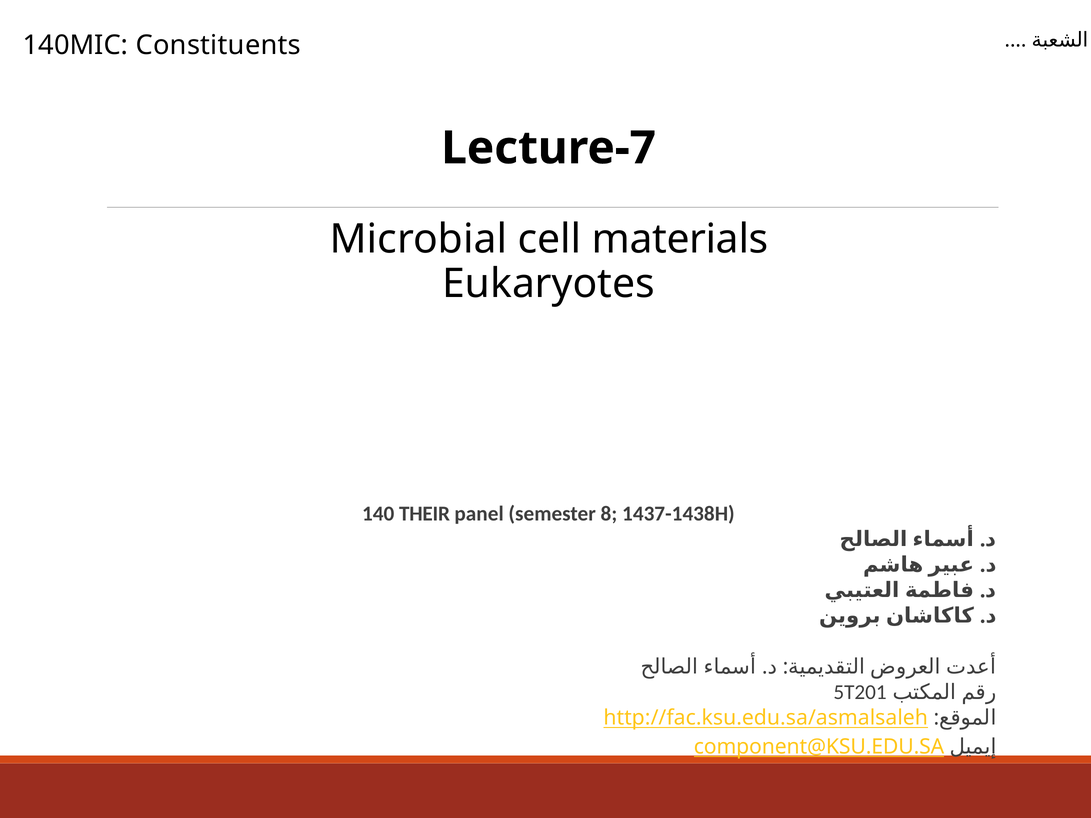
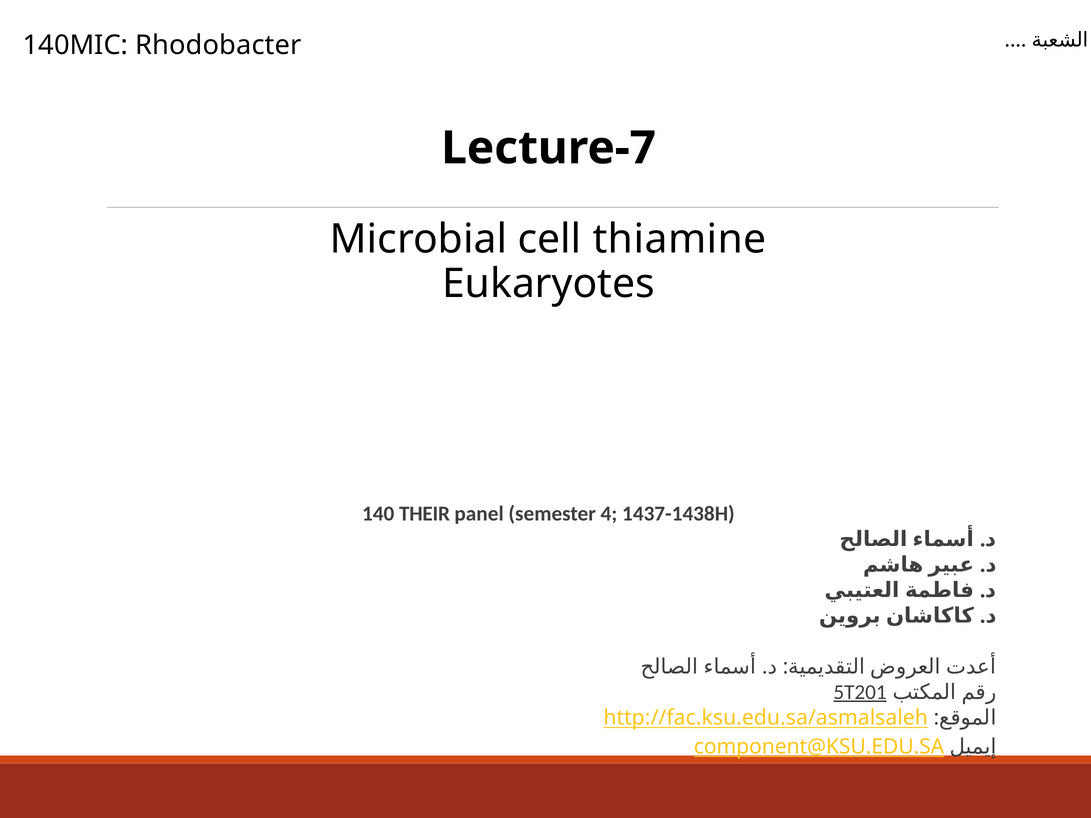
Constituents: Constituents -> Rhodobacter
materials: materials -> thiamine
8: 8 -> 4
5T201 underline: none -> present
